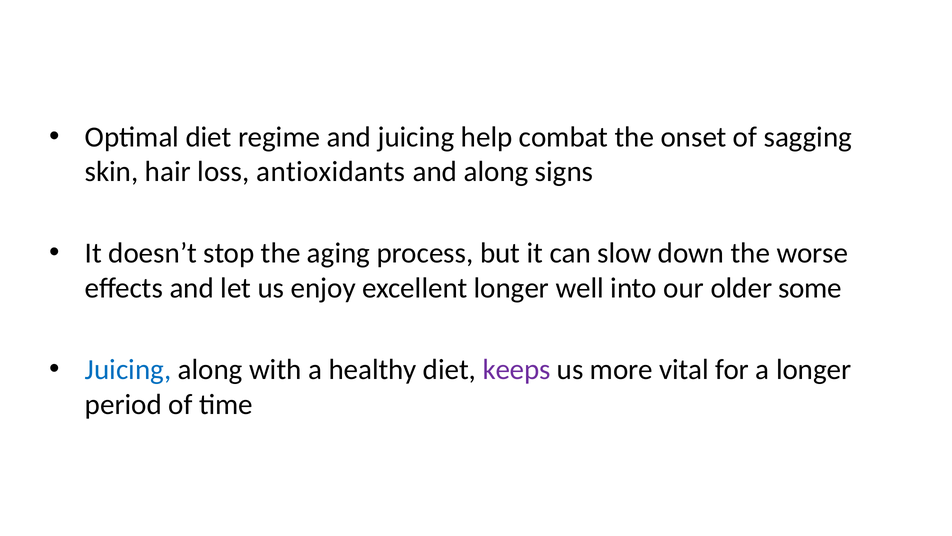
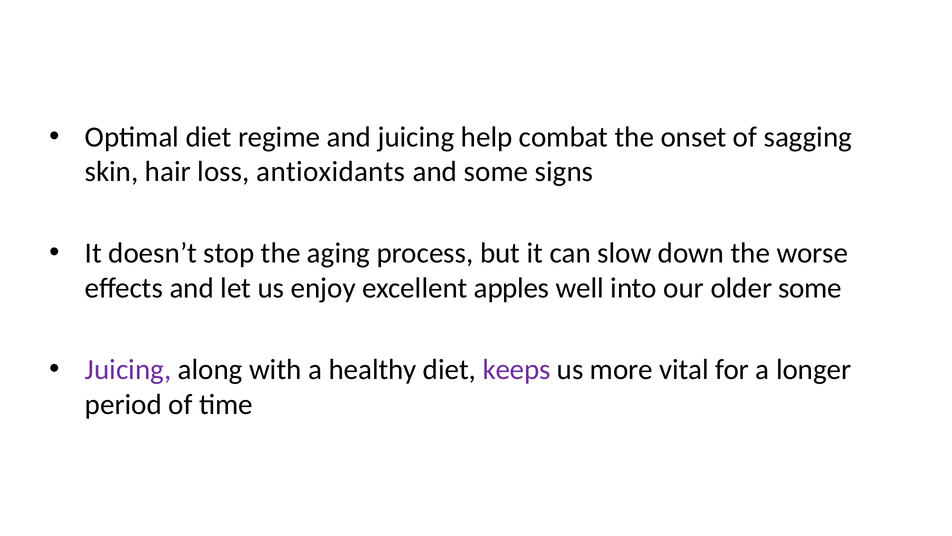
and along: along -> some
excellent longer: longer -> apples
Juicing at (128, 369) colour: blue -> purple
